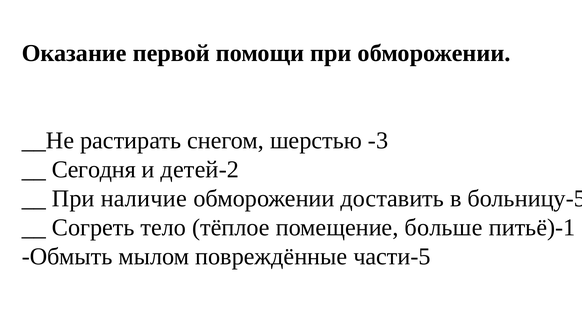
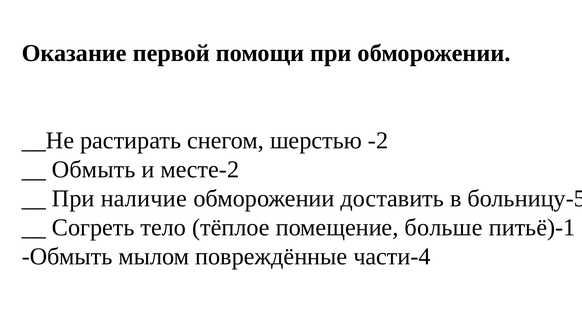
-3: -3 -> -2
Сегодня at (94, 170): Сегодня -> Обмыть
детей-2: детей-2 -> месте-2
части-5: части-5 -> части-4
